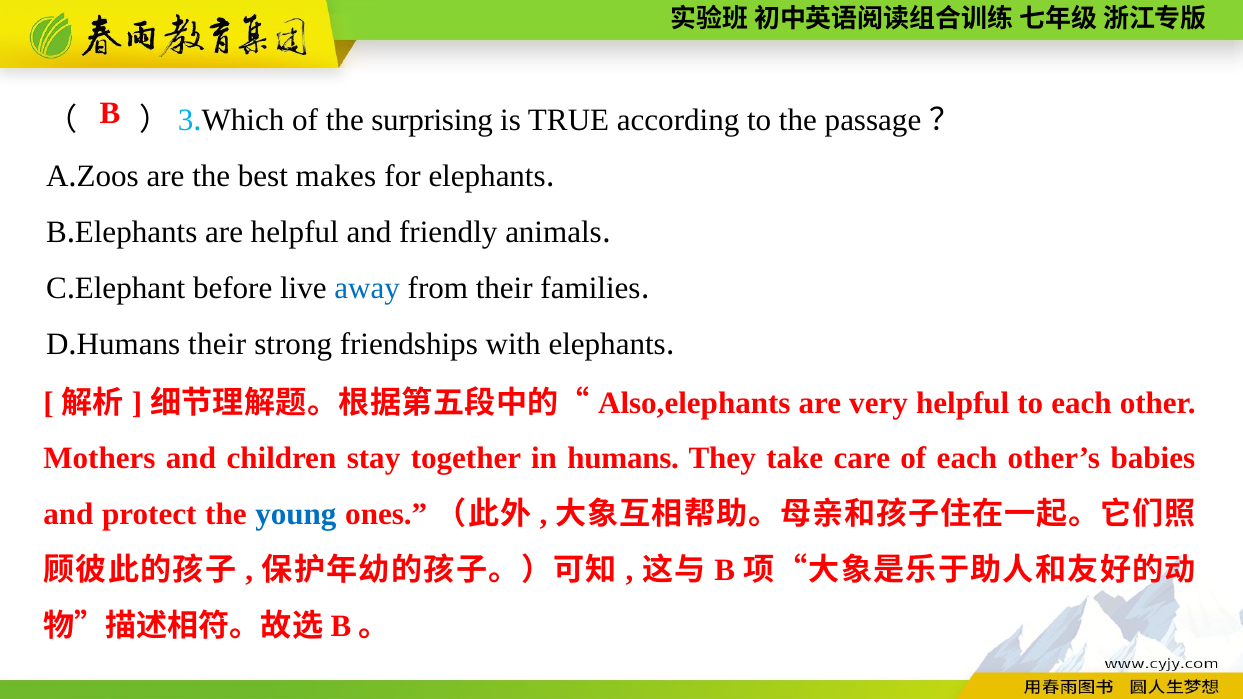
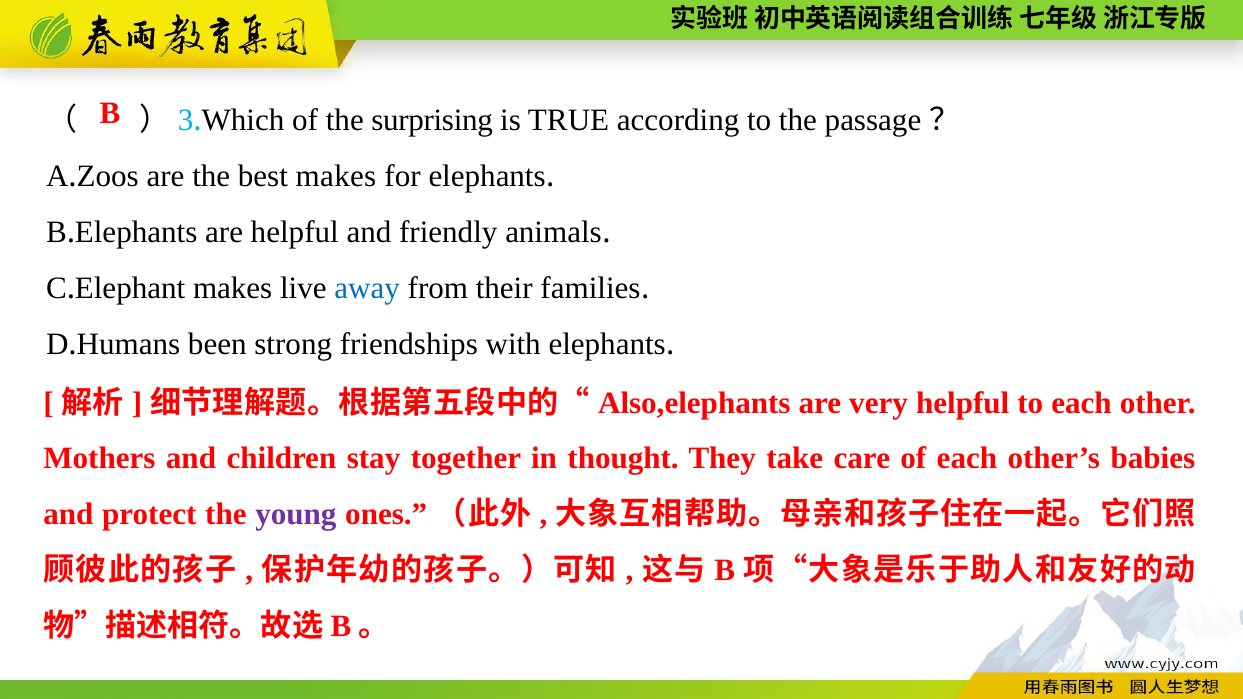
before at (233, 288): before -> makes
their at (217, 344): their -> been
in humans: humans -> thought
young colour: blue -> purple
